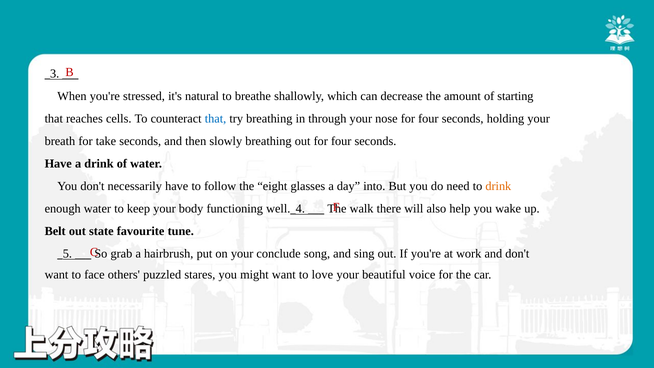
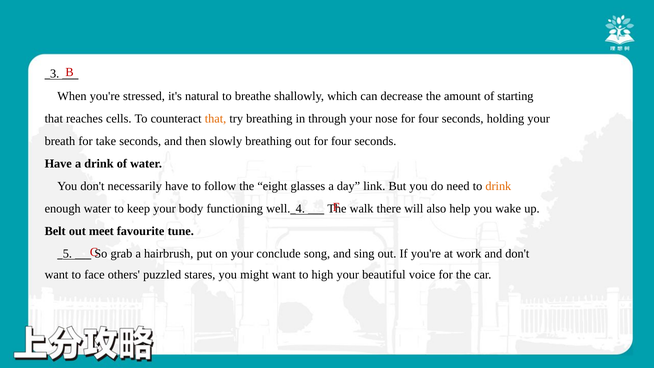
that at (216, 119) colour: blue -> orange
into: into -> link
state: state -> meet
love: love -> high
